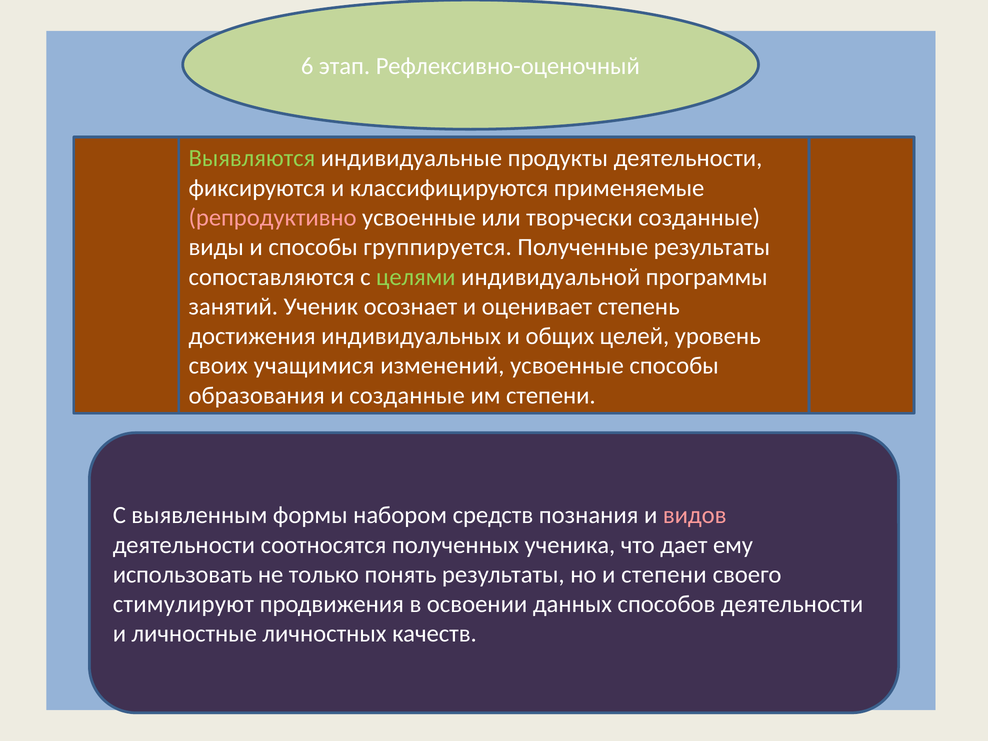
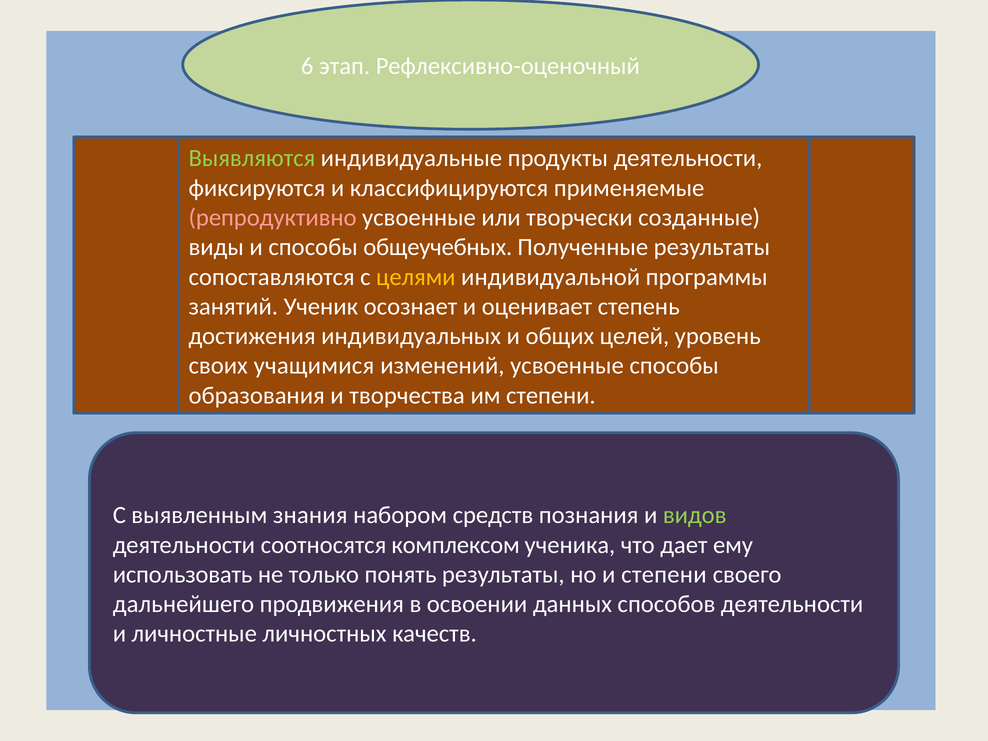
группируется: группируется -> общеучебных
целями colour: light green -> yellow
и созданные: созданные -> творчества
формы: формы -> знания
видов colour: pink -> light green
полученных: полученных -> комплексом
стимулируют: стимулируют -> дальнейшего
